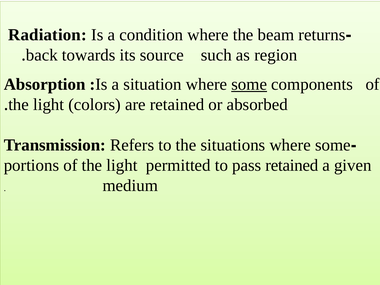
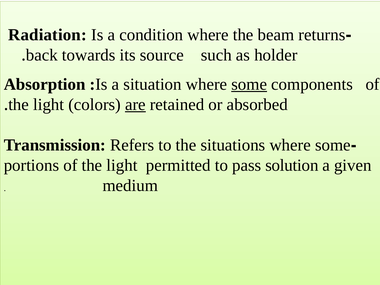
region: region -> holder
are underline: none -> present
pass retained: retained -> solution
